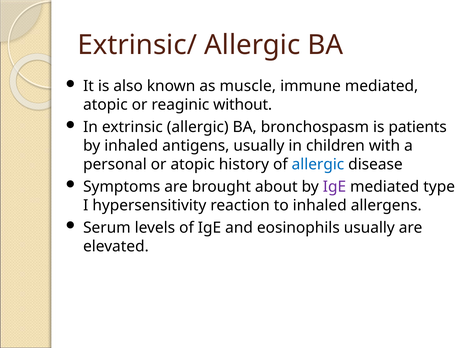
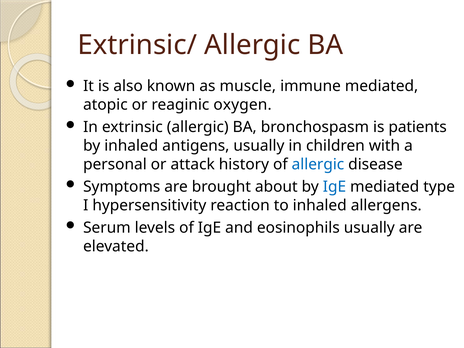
without: without -> oxygen
or atopic: atopic -> attack
IgE at (334, 187) colour: purple -> blue
